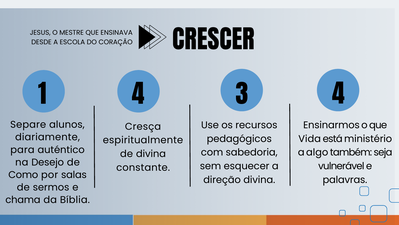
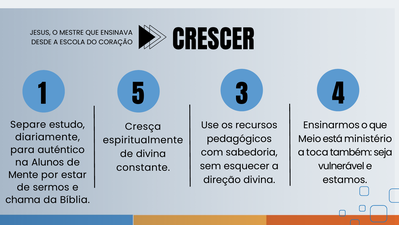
1 4: 4 -> 5
alunos: alunos -> estudo
Vida: Vida -> Meio
algo: algo -> toca
Desejo: Desejo -> Alunos
Como: Como -> Mente
salas: salas -> estar
palavras: palavras -> estamos
